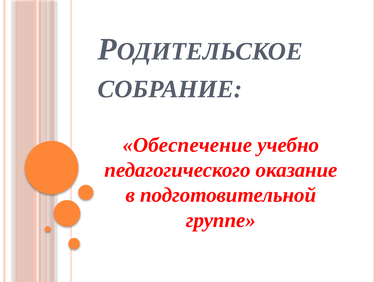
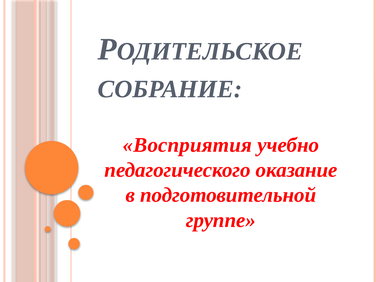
Обеспечение: Обеспечение -> Восприятия
